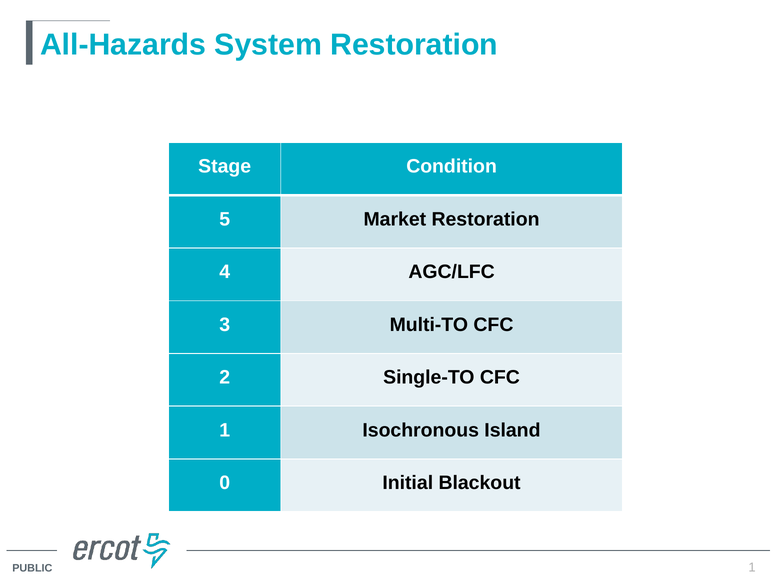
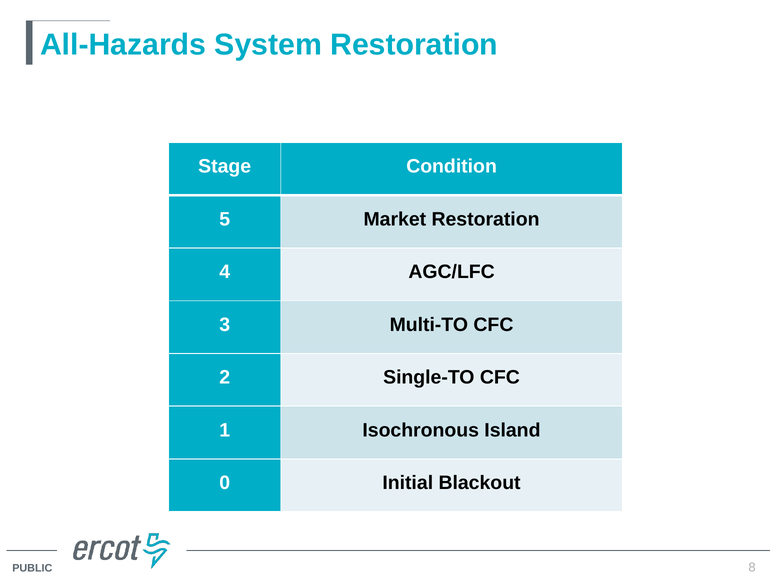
1 at (752, 568): 1 -> 8
